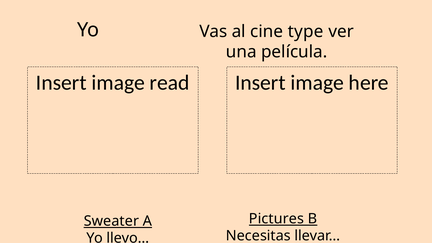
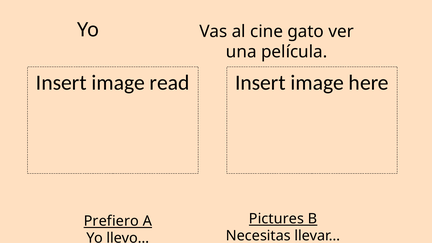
type: type -> gato
Sweater: Sweater -> Prefiero
